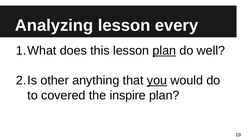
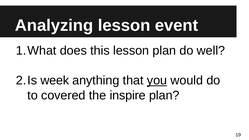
every: every -> event
plan at (164, 51) underline: present -> none
other: other -> week
